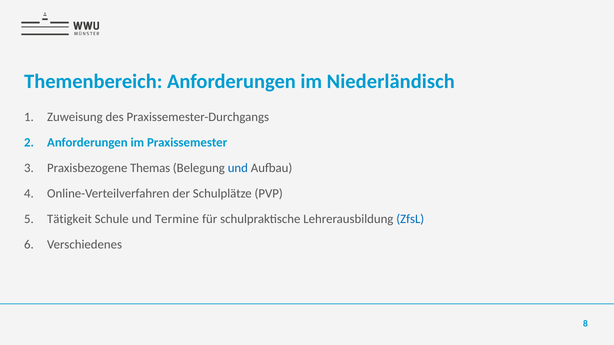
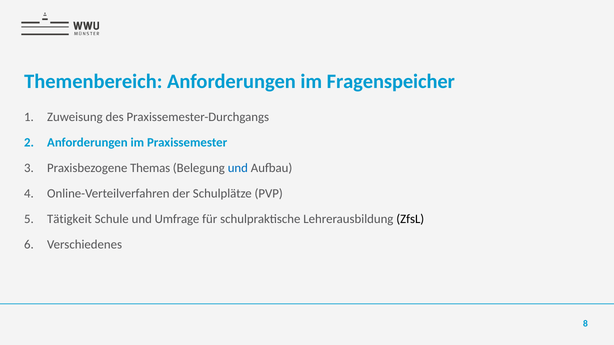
Niederländisch: Niederländisch -> Fragenspeicher
Termine: Termine -> Umfrage
ZfsL colour: blue -> black
